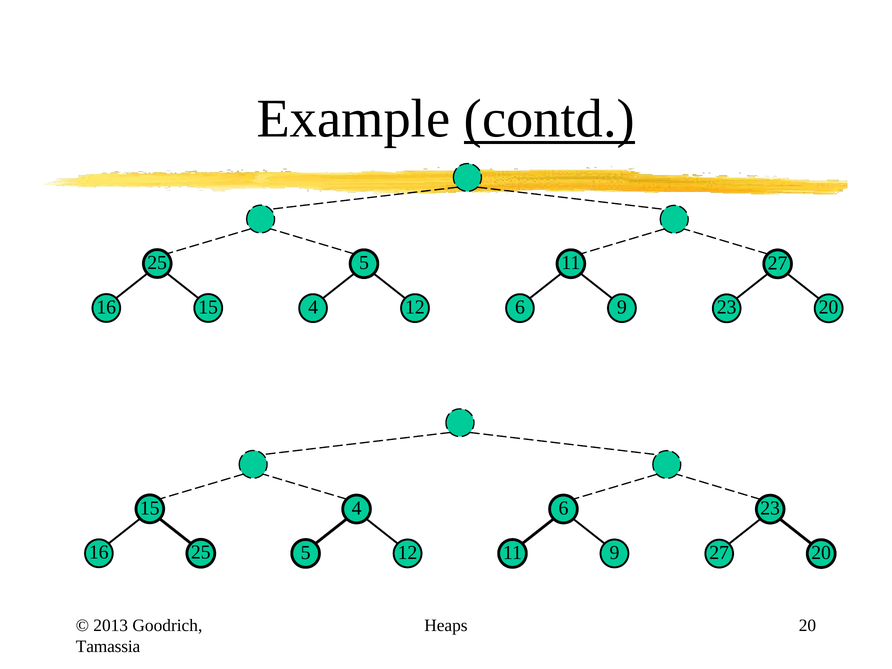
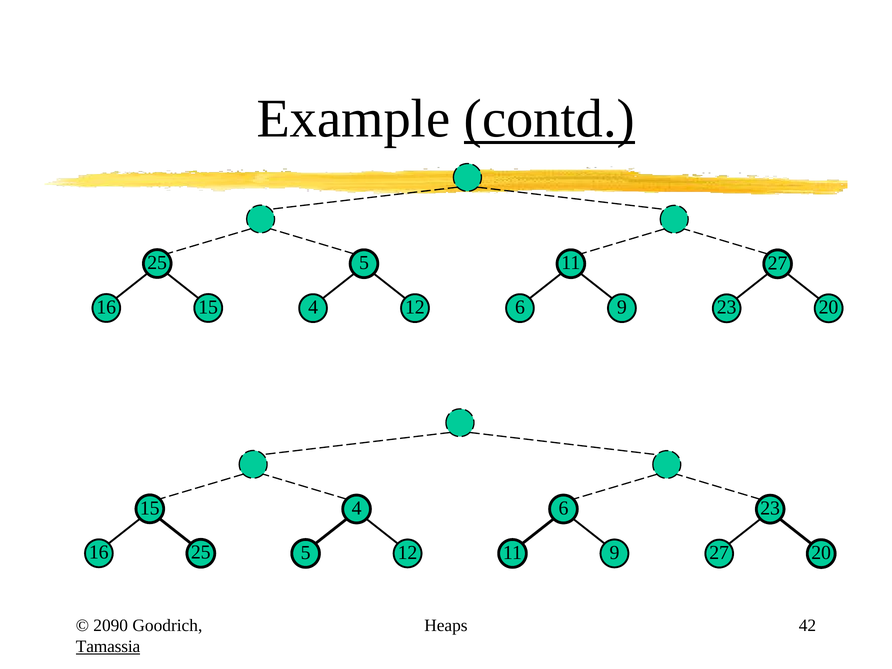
2013: 2013 -> 2090
Heaps 20: 20 -> 42
Tamassia underline: none -> present
